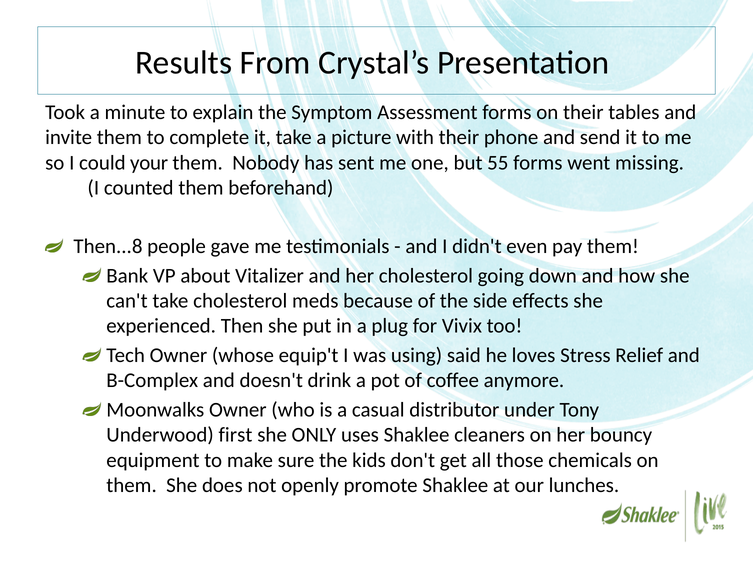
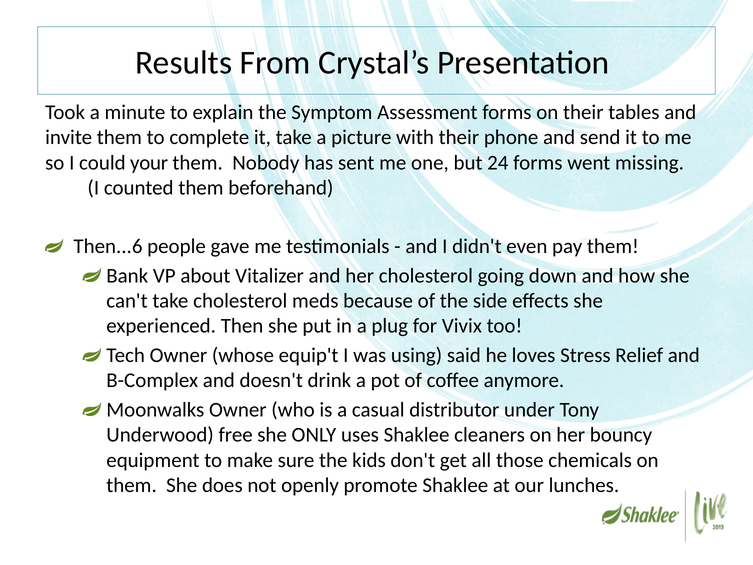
55: 55 -> 24
Then...8: Then...8 -> Then...6
first: first -> free
